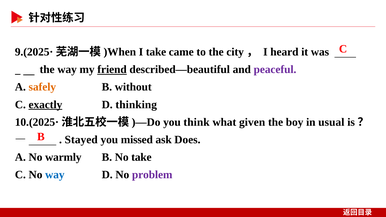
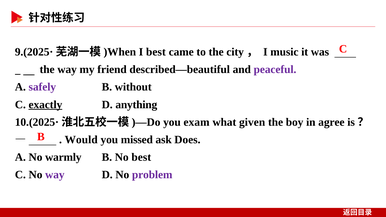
I take: take -> best
heard: heard -> music
friend underline: present -> none
safely colour: orange -> purple
thinking: thinking -> anything
think: think -> exam
usual: usual -> agree
Stayed: Stayed -> Would
No take: take -> best
way at (55, 175) colour: blue -> purple
